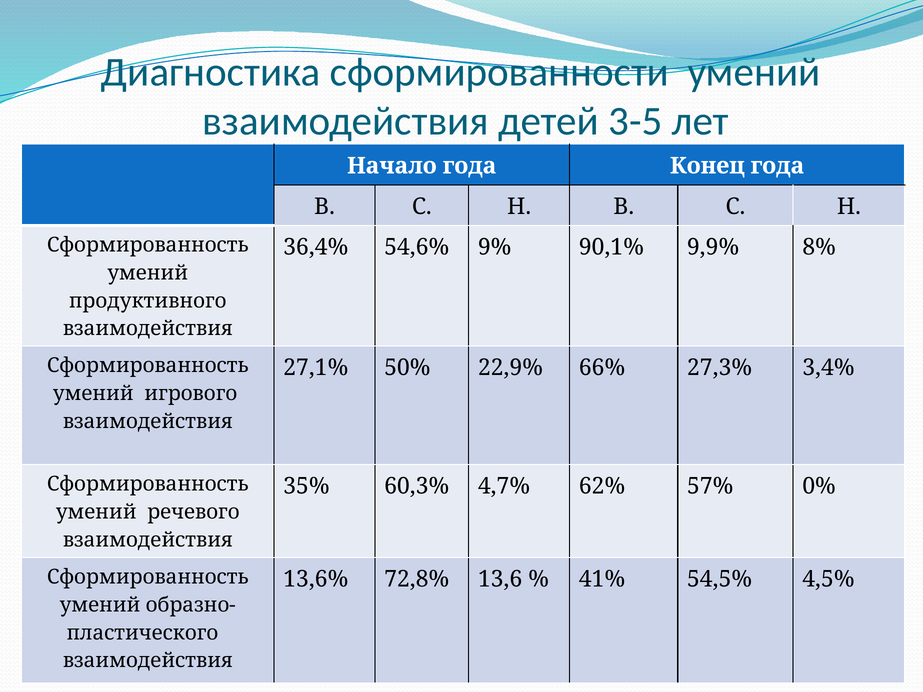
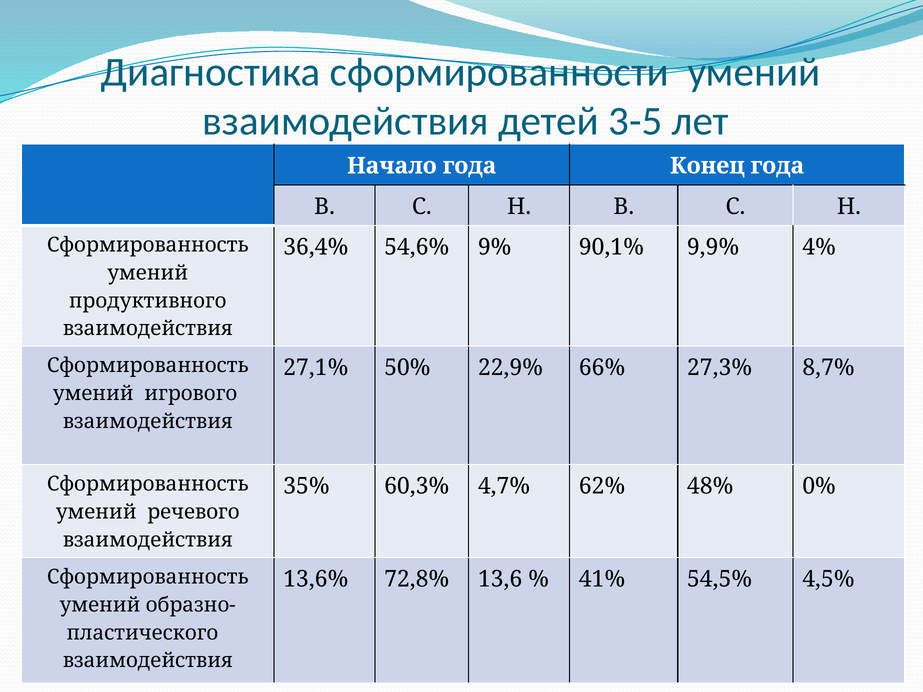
8%: 8% -> 4%
3,4%: 3,4% -> 8,7%
57%: 57% -> 48%
